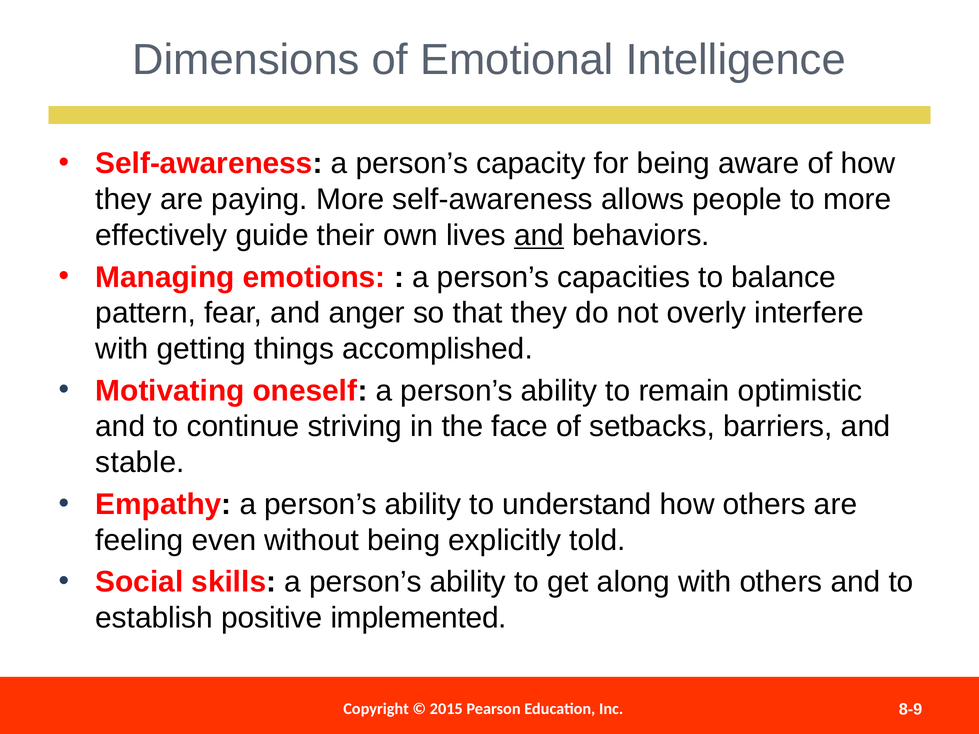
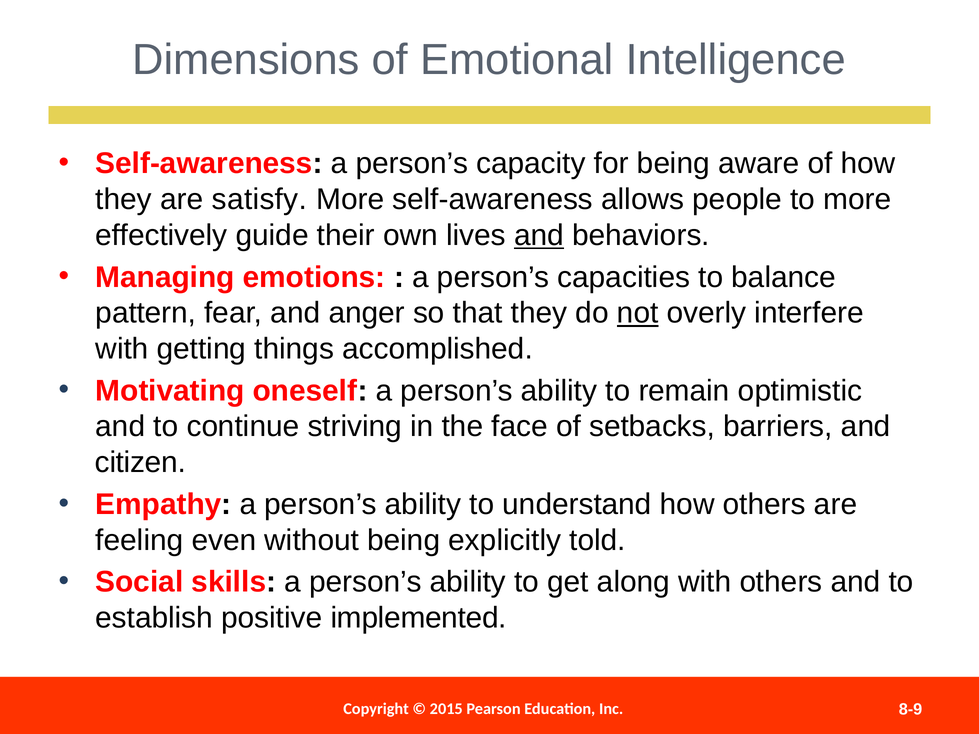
paying: paying -> satisfy
not underline: none -> present
stable: stable -> citizen
